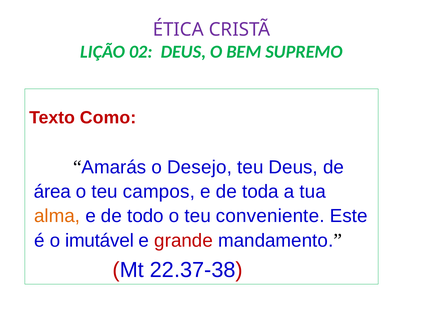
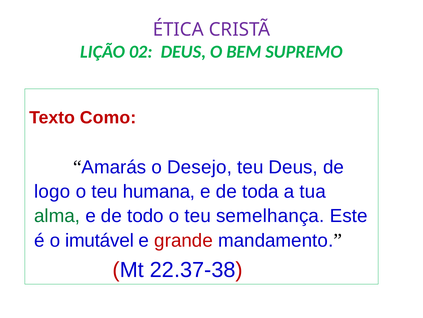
área: área -> logo
campos: campos -> humana
alma colour: orange -> green
conveniente: conveniente -> semelhança
